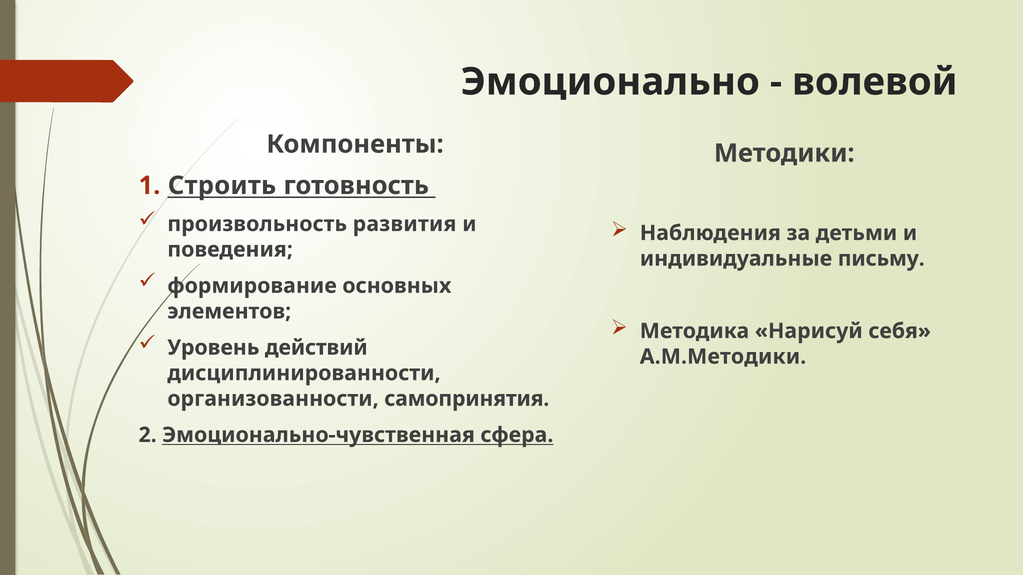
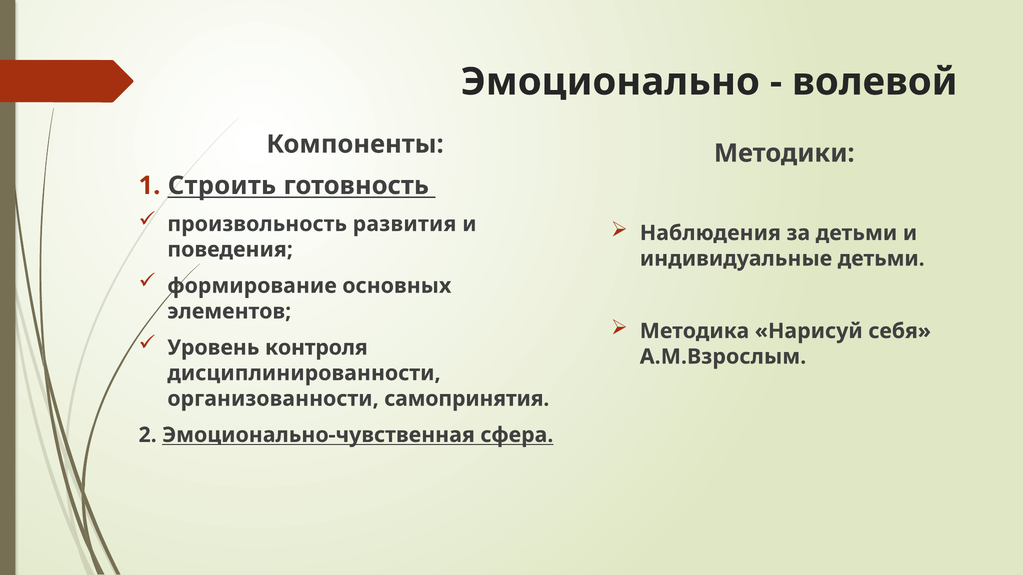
индивидуальные письму: письму -> детьми
действий: действий -> контроля
А.М.Методики: А.М.Методики -> А.М.Взрослым
